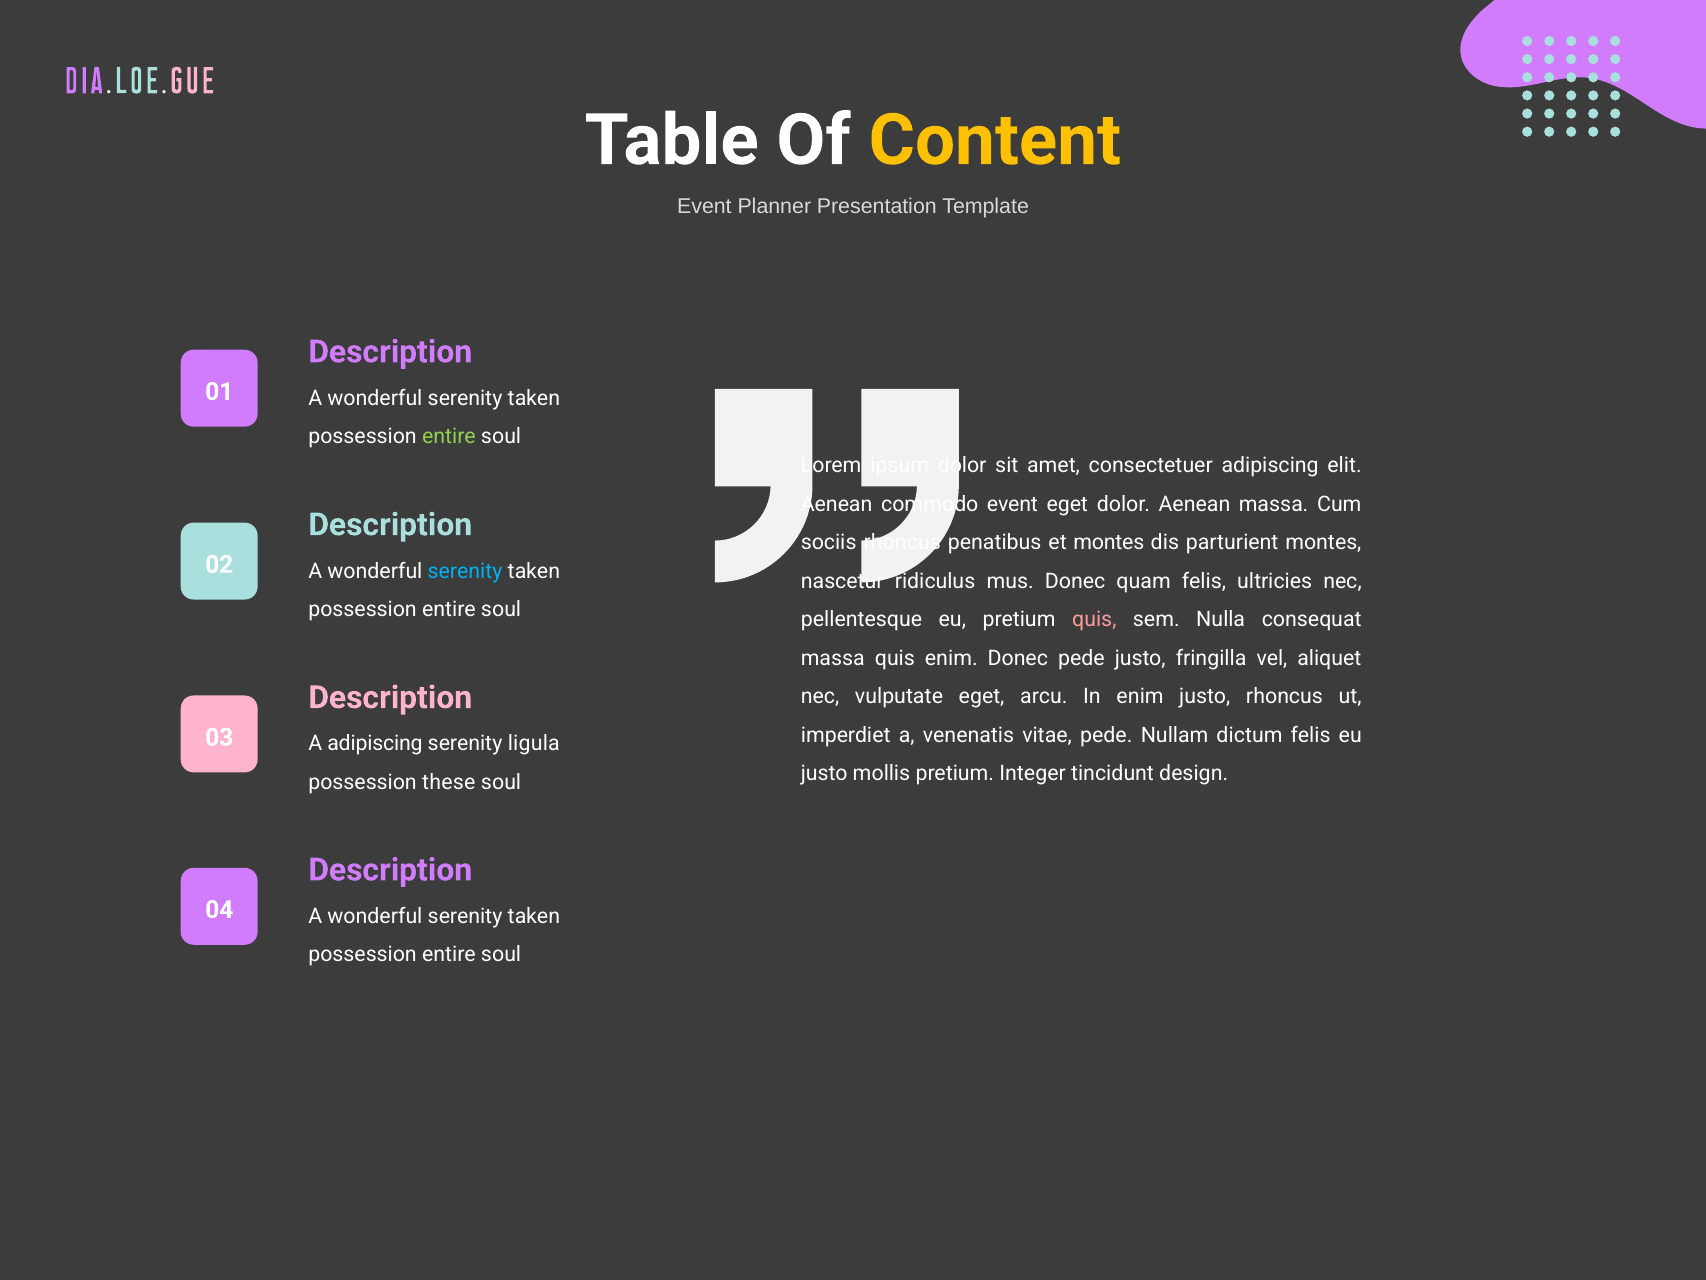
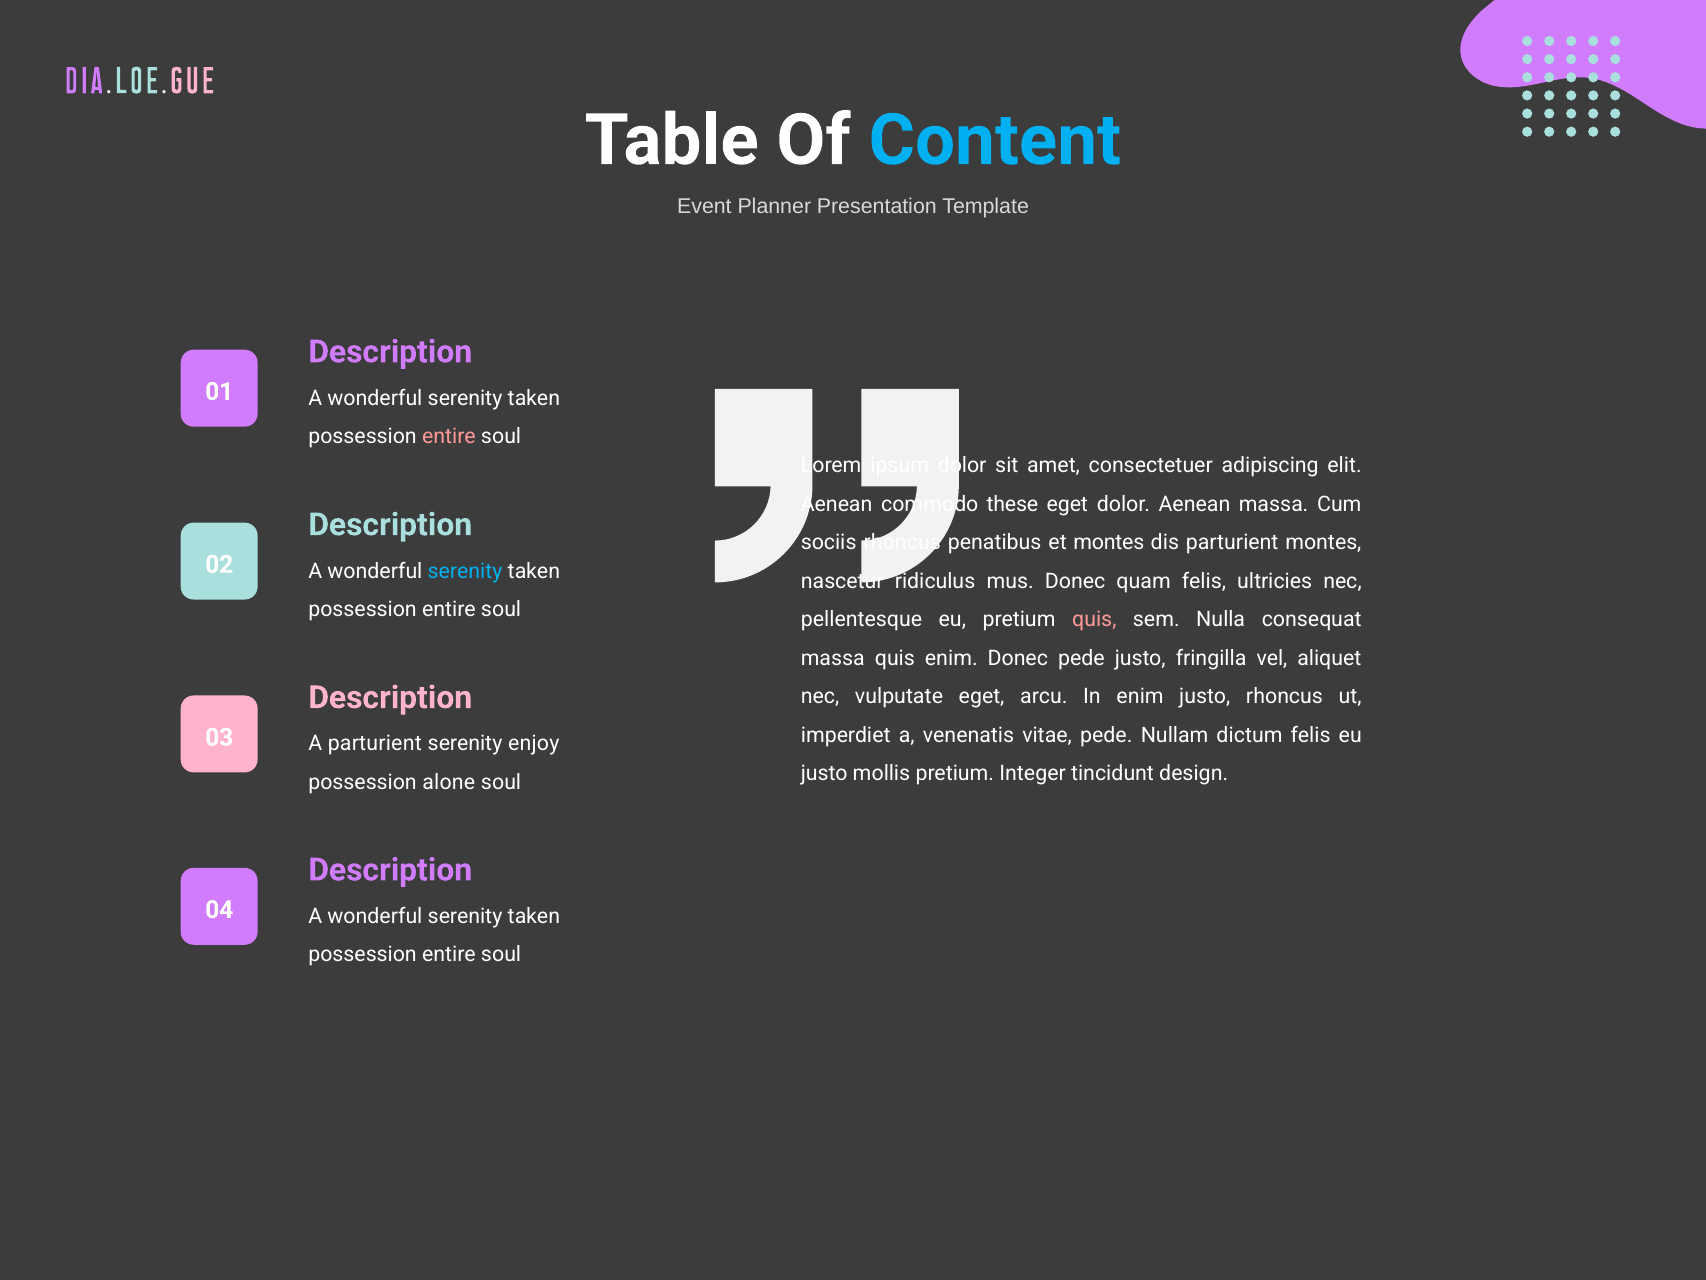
Content colour: yellow -> light blue
entire at (449, 437) colour: light green -> pink
commodo event: event -> these
A adipiscing: adipiscing -> parturient
ligula: ligula -> enjoy
these: these -> alone
